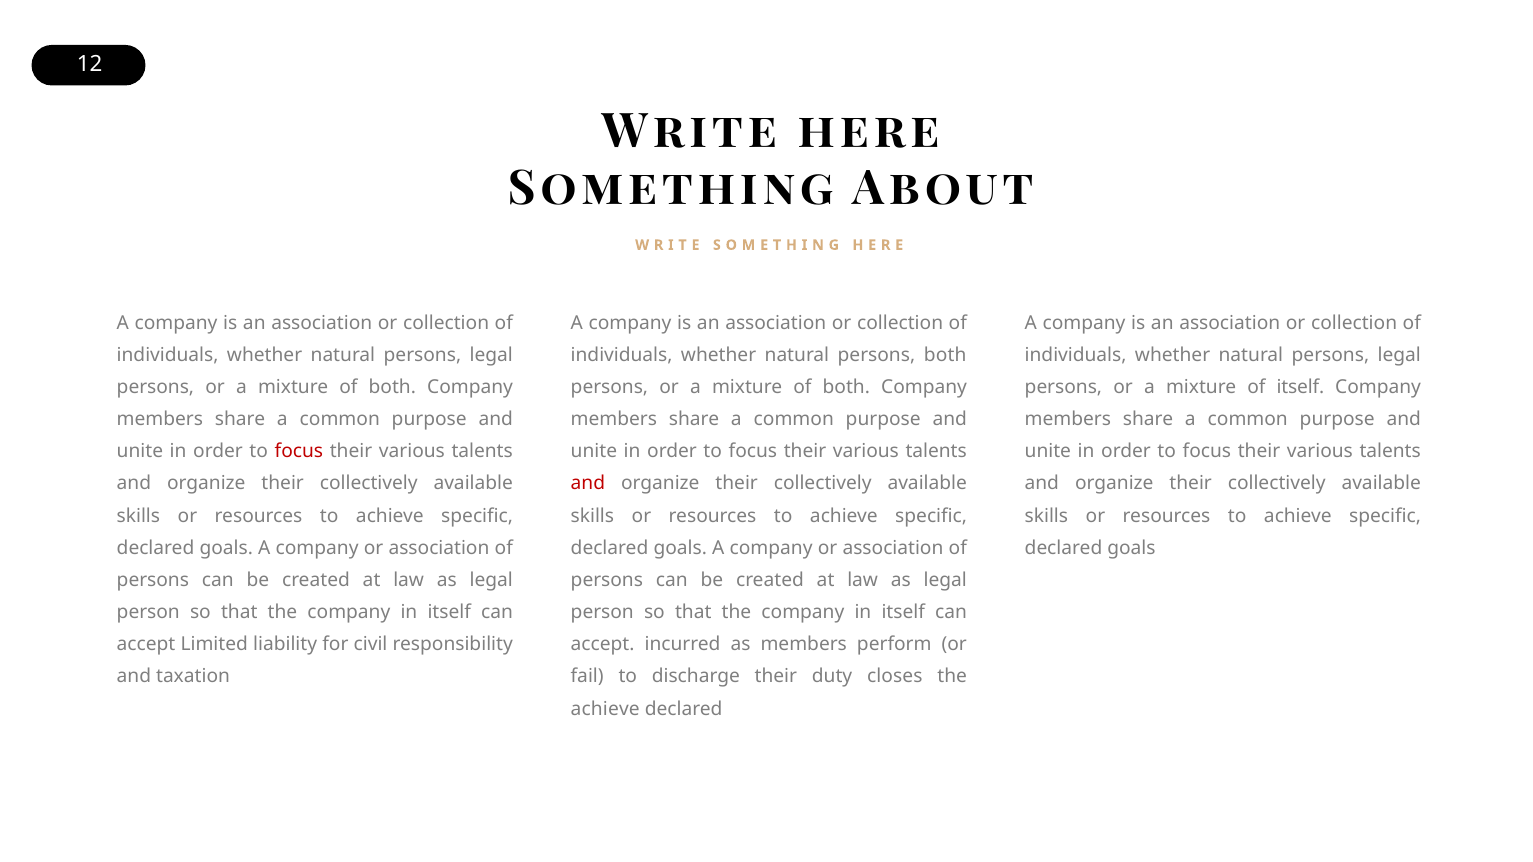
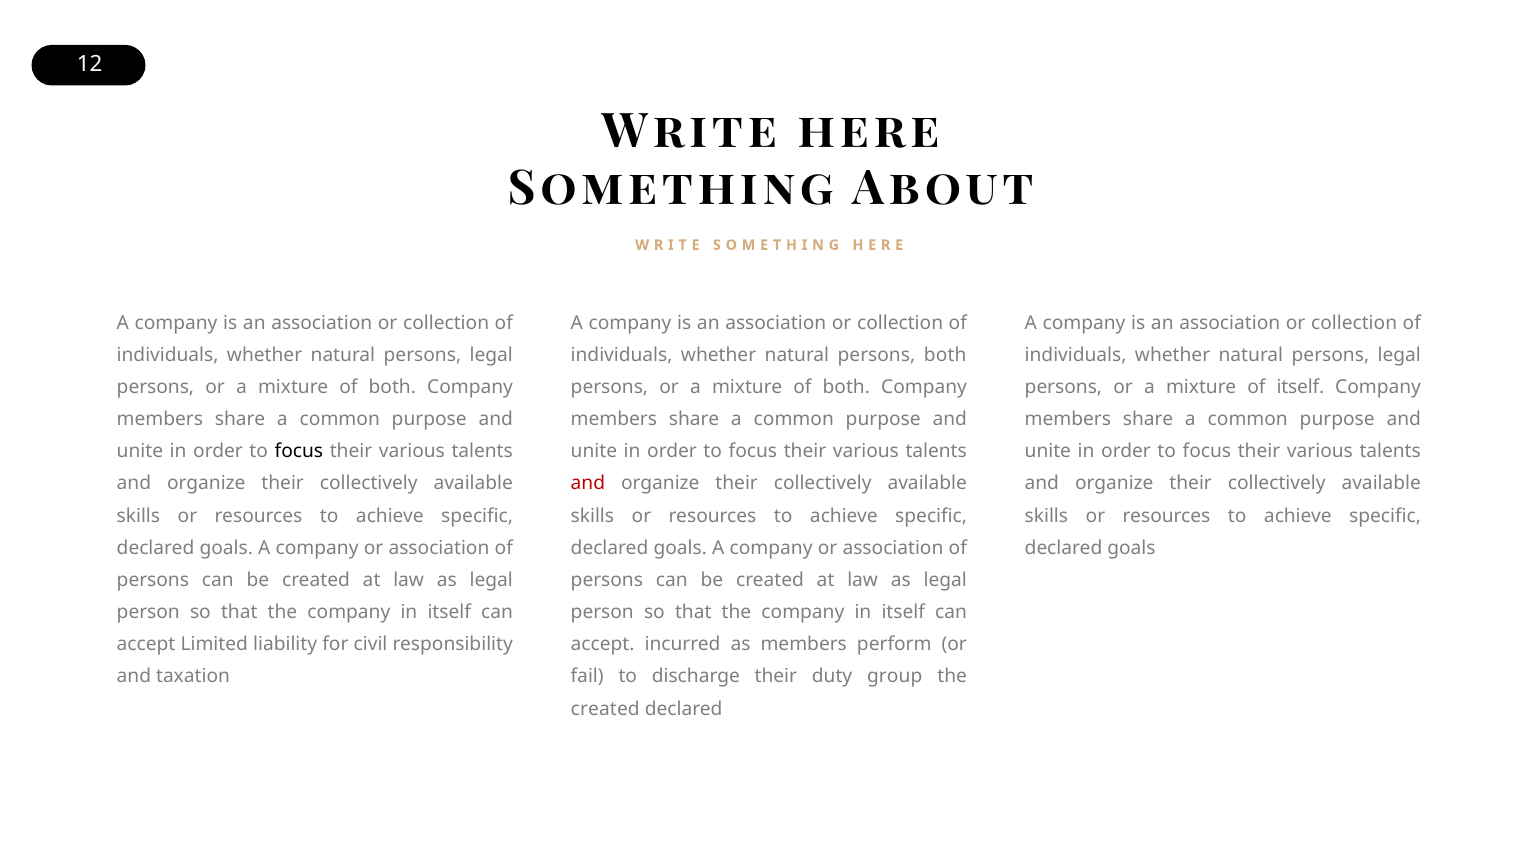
focus at (299, 452) colour: red -> black
closes: closes -> group
achieve at (605, 709): achieve -> created
